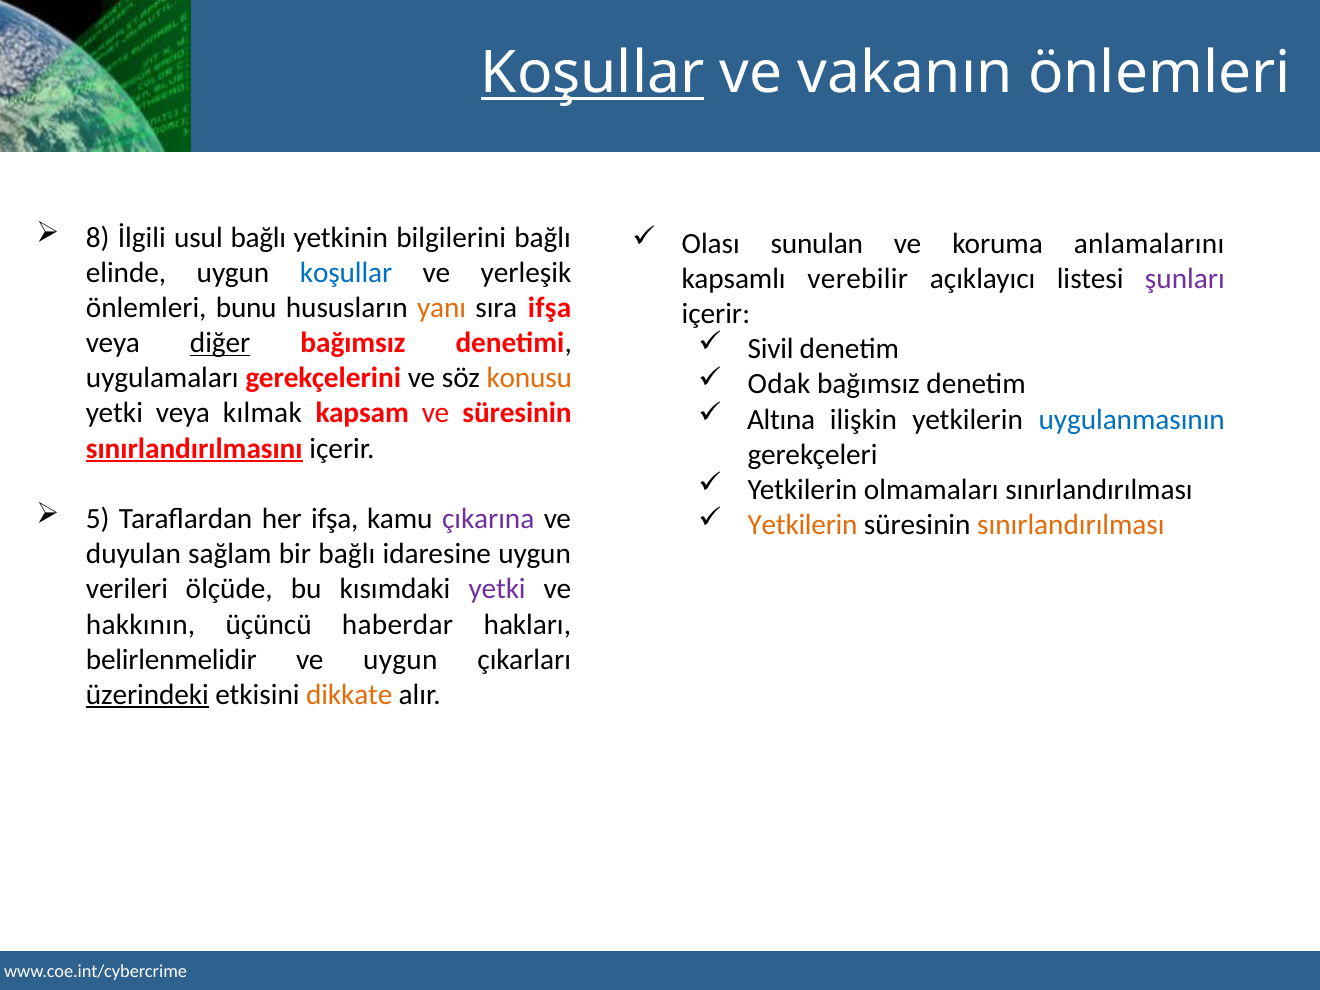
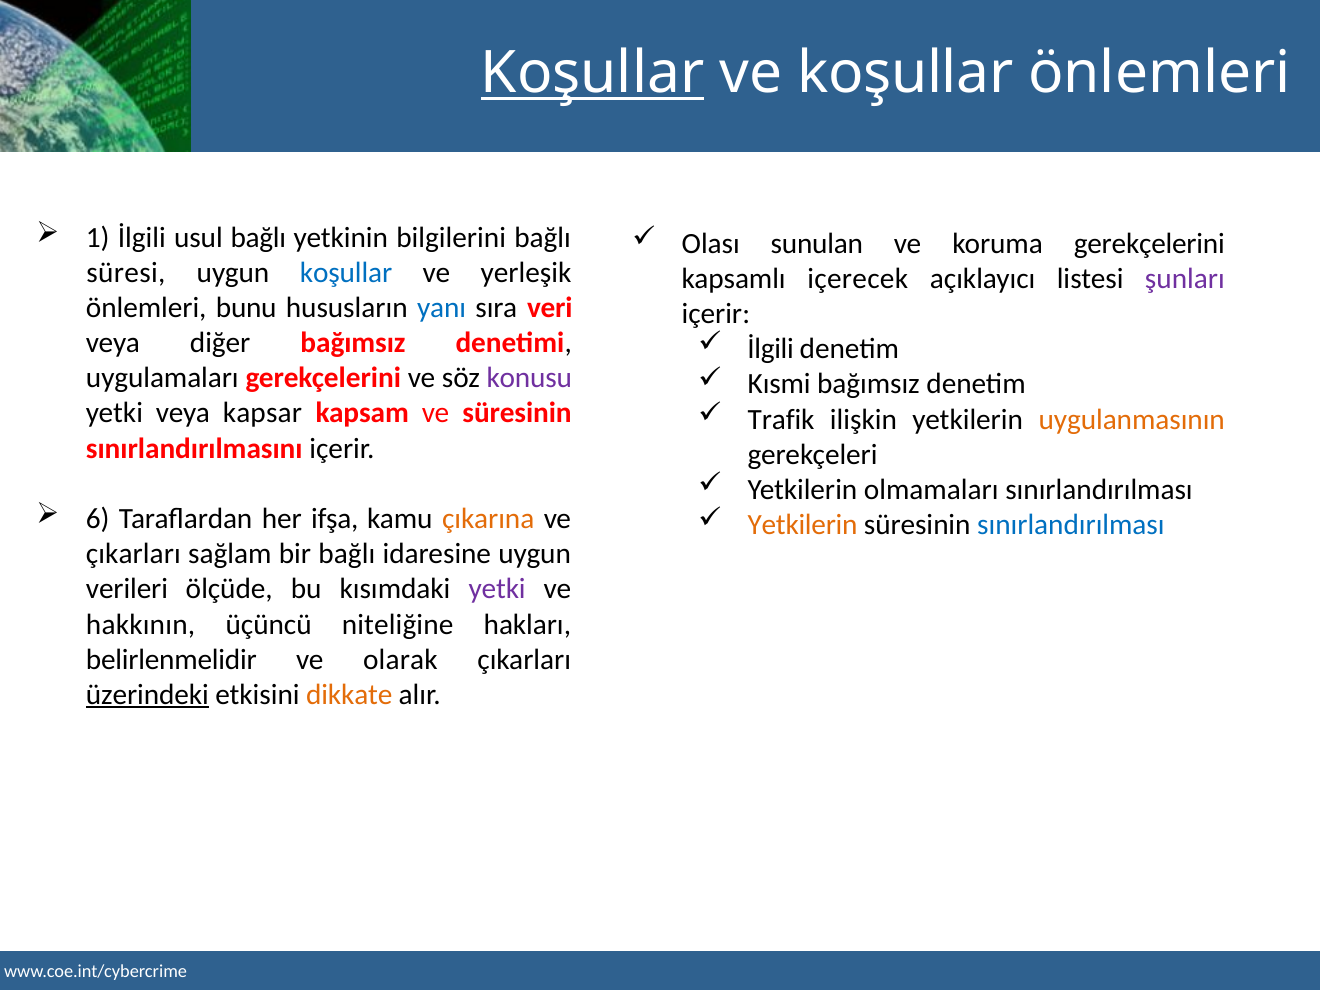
ve vakanın: vakanın -> koşullar
8: 8 -> 1
koruma anlamalarını: anlamalarını -> gerekçelerini
elinde: elinde -> süresi
verebilir: verebilir -> içerecek
yanı colour: orange -> blue
sıra ifşa: ifşa -> veri
diğer underline: present -> none
Sivil at (771, 349): Sivil -> İlgili
konusu colour: orange -> purple
Odak: Odak -> Kısmi
kılmak: kılmak -> kapsar
Altına: Altına -> Trafik
uygulanmasının colour: blue -> orange
sınırlandırılmasını underline: present -> none
5: 5 -> 6
çıkarına colour: purple -> orange
sınırlandırılması at (1071, 525) colour: orange -> blue
duyulan at (133, 554): duyulan -> çıkarları
haberdar: haberdar -> niteliğine
ve uygun: uygun -> olarak
